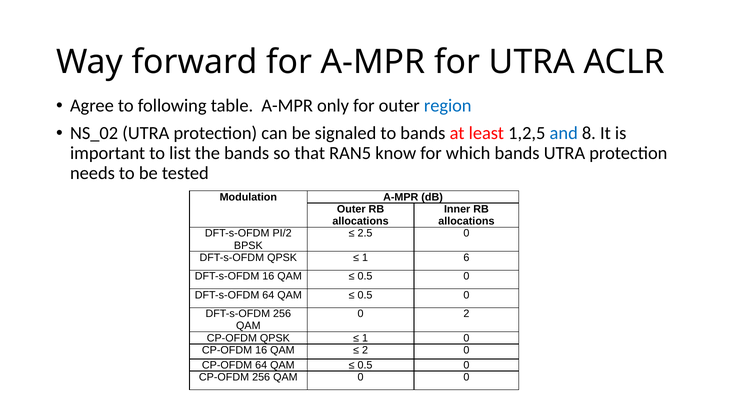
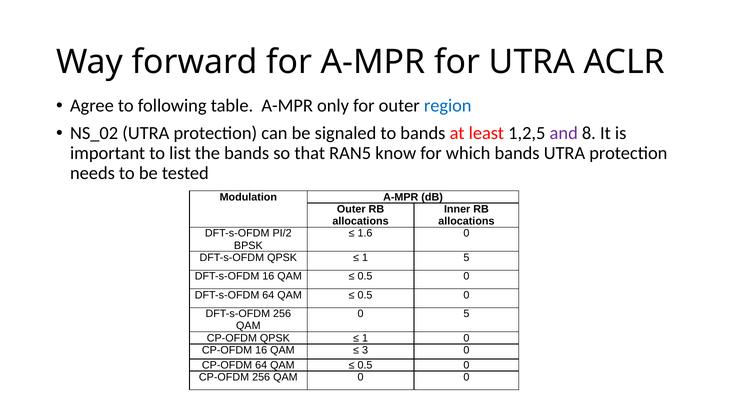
and colour: blue -> purple
2.5: 2.5 -> 1.6
1 6: 6 -> 5
0 2: 2 -> 5
2 at (365, 350): 2 -> 3
